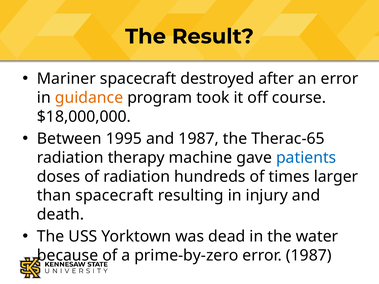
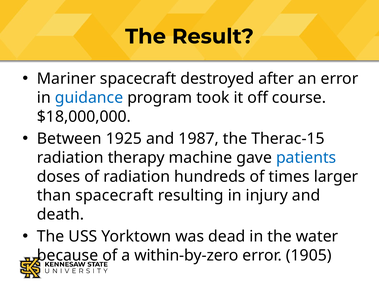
guidance colour: orange -> blue
1995: 1995 -> 1925
Therac-65: Therac-65 -> Therac-15
prime-by-zero: prime-by-zero -> within-by-zero
error 1987: 1987 -> 1905
